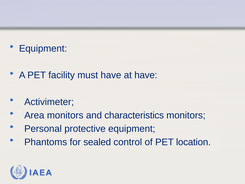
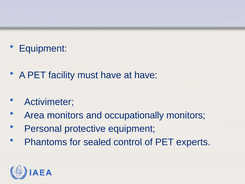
characteristics: characteristics -> occupationally
location: location -> experts
